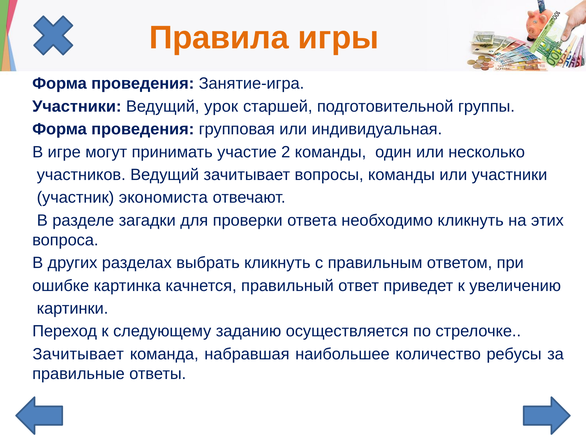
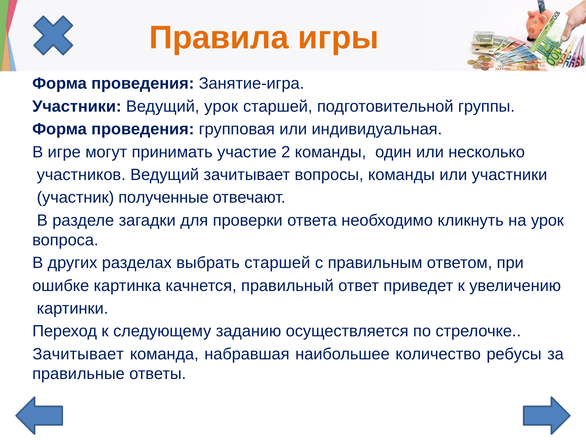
экономиста: экономиста -> полученные
на этих: этих -> урок
выбрать кликнуть: кликнуть -> старшей
